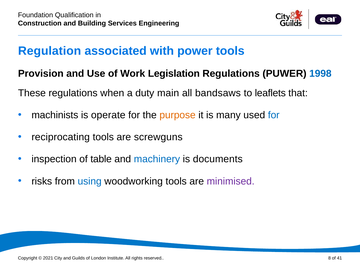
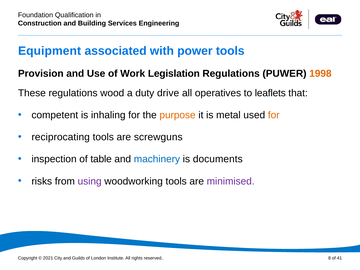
Regulation: Regulation -> Equipment
1998 colour: blue -> orange
when: when -> wood
main: main -> drive
bandsaws: bandsaws -> operatives
machinists: machinists -> competent
operate: operate -> inhaling
many: many -> metal
for at (274, 115) colour: blue -> orange
using colour: blue -> purple
